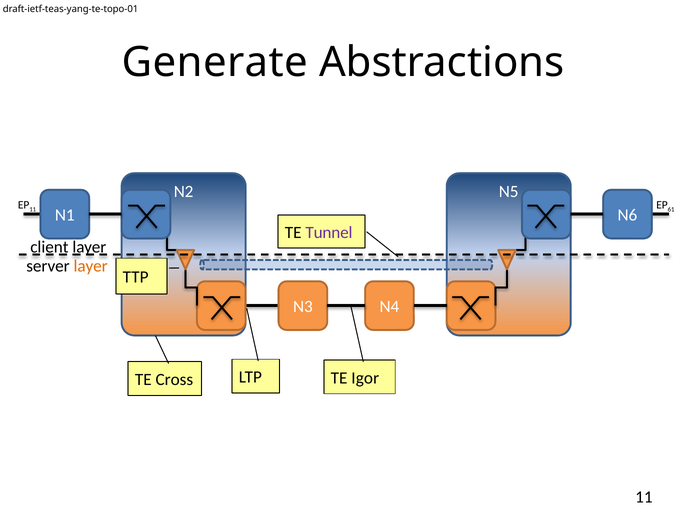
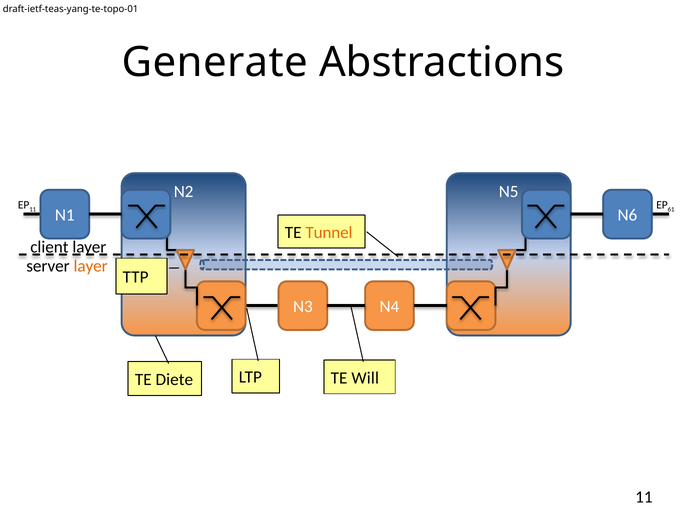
Tunnel colour: purple -> orange
Igor: Igor -> Will
Cross: Cross -> Diete
